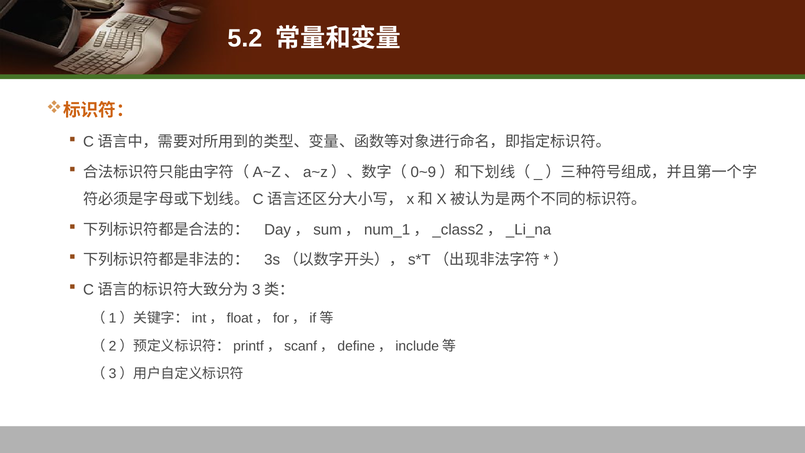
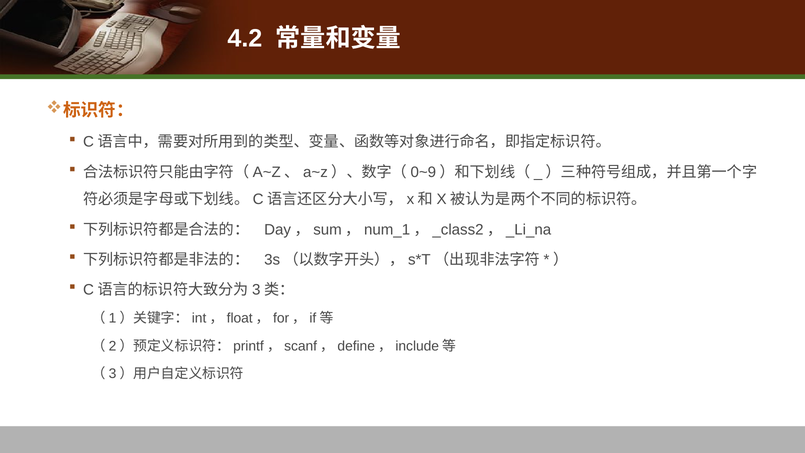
5.2: 5.2 -> 4.2
